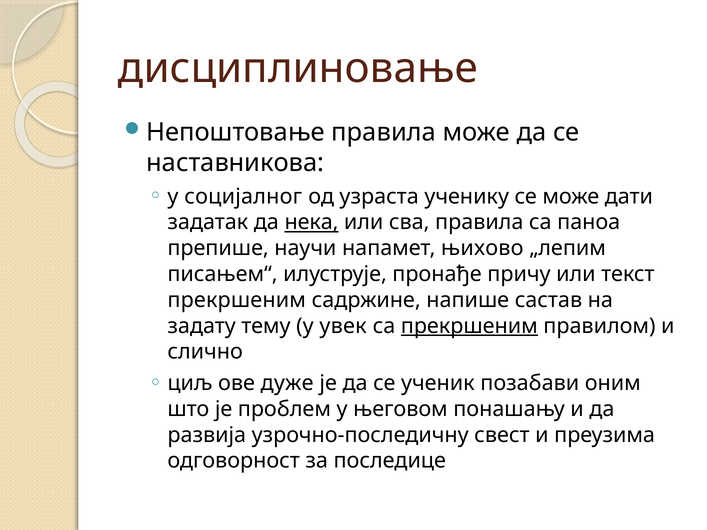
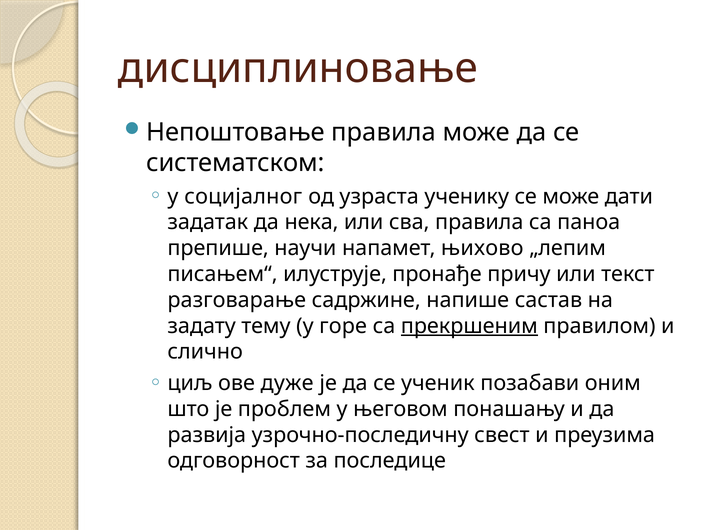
наставникова: наставникова -> систематском
нека underline: present -> none
прекршеним at (237, 300): прекршеним -> разговарање
увек: увек -> горе
